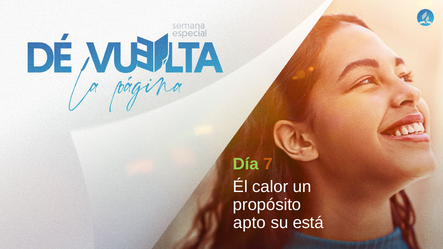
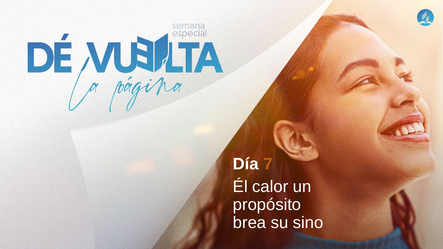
Día colour: light green -> white
apto: apto -> brea
está: está -> sino
